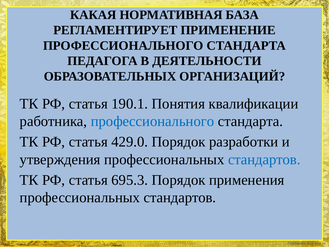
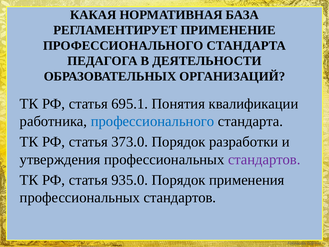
190.1: 190.1 -> 695.1
429.0: 429.0 -> 373.0
стандартов at (264, 159) colour: blue -> purple
695.3: 695.3 -> 935.0
